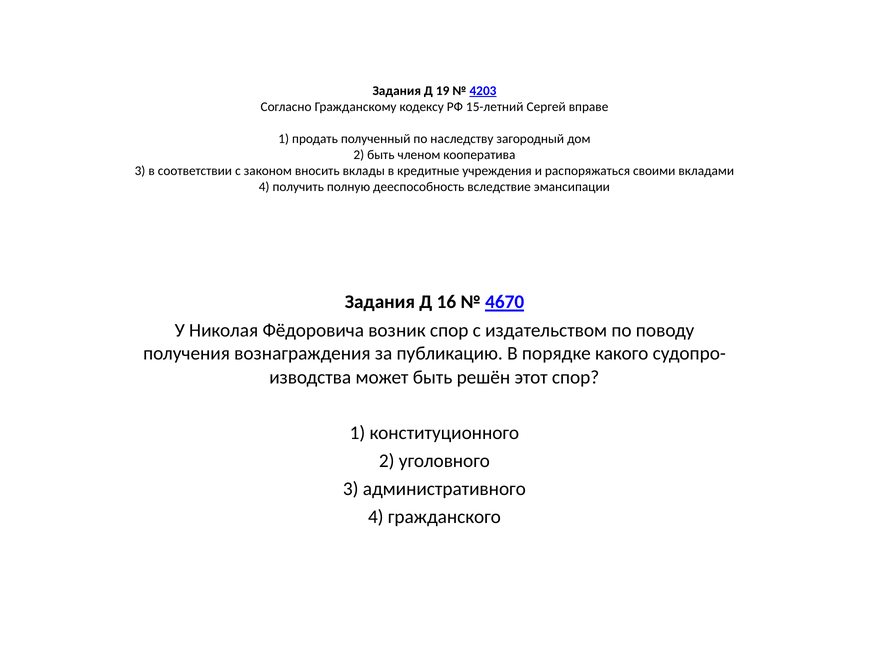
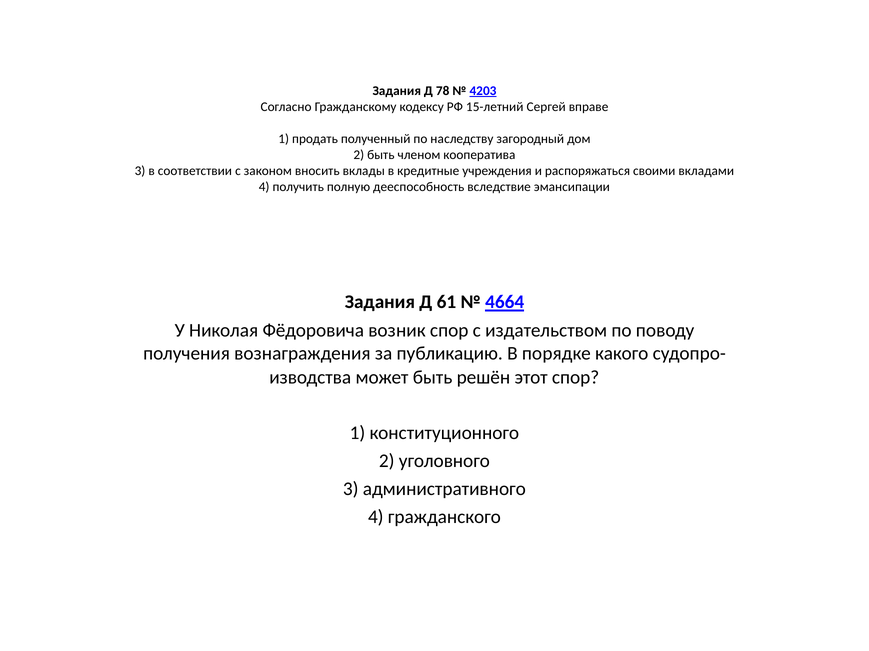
19: 19 -> 78
16: 16 -> 61
4670: 4670 -> 4664
